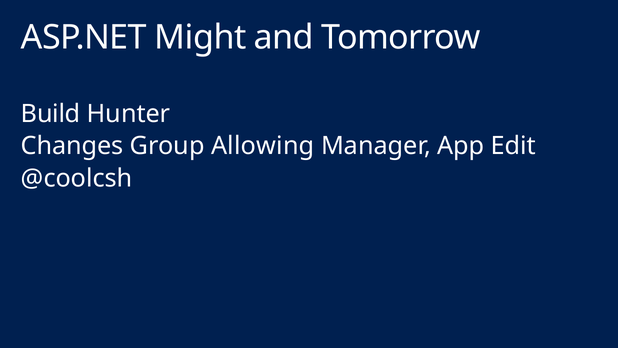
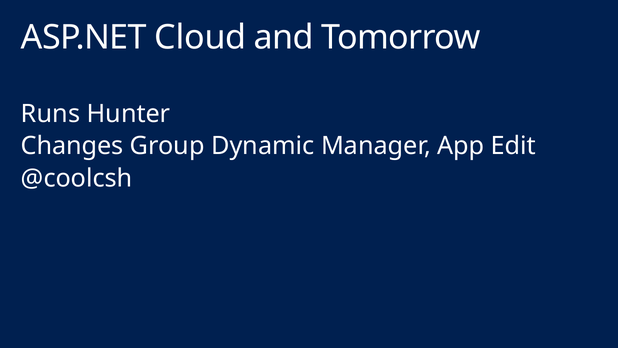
Might: Might -> Cloud
Build: Build -> Runs
Allowing: Allowing -> Dynamic
